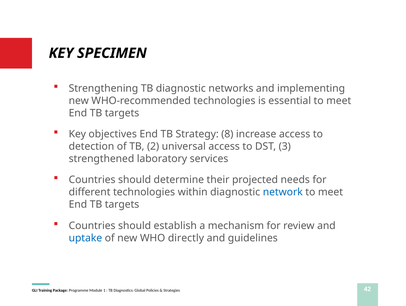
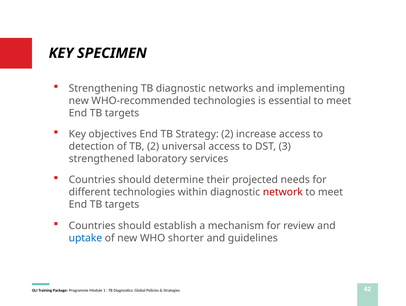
Strategy 8: 8 -> 2
network colour: blue -> red
directly: directly -> shorter
